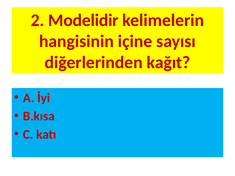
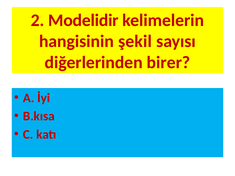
içine: içine -> şekil
kağıt: kağıt -> birer
